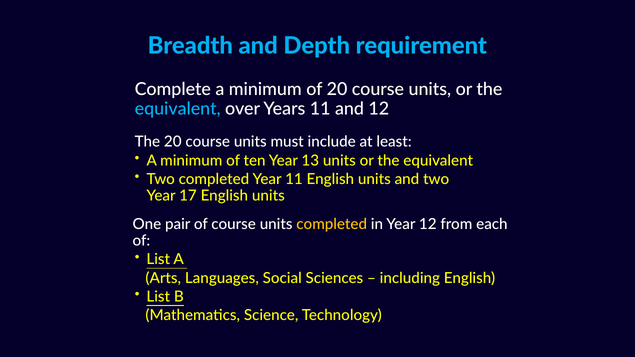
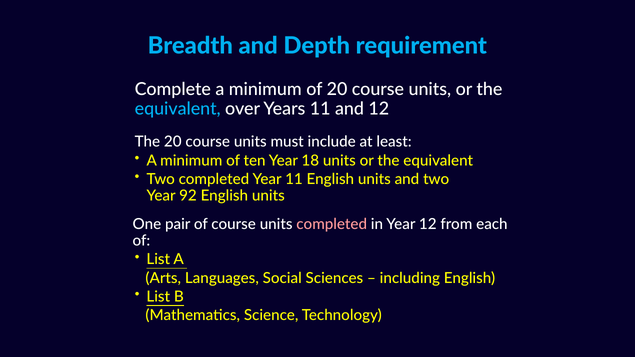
13: 13 -> 18
17: 17 -> 92
completed at (332, 225) colour: yellow -> pink
